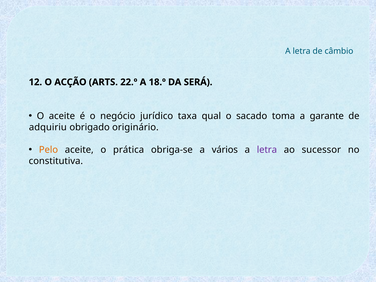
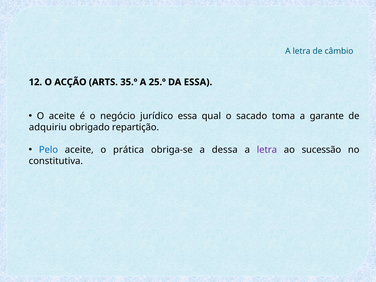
22.º: 22.º -> 35.º
18.º: 18.º -> 25.º
DA SERÁ: SERÁ -> ESSA
jurídico taxa: taxa -> essa
originário: originário -> repartição
Pelo colour: orange -> blue
vários: vários -> dessa
sucessor: sucessor -> sucessão
